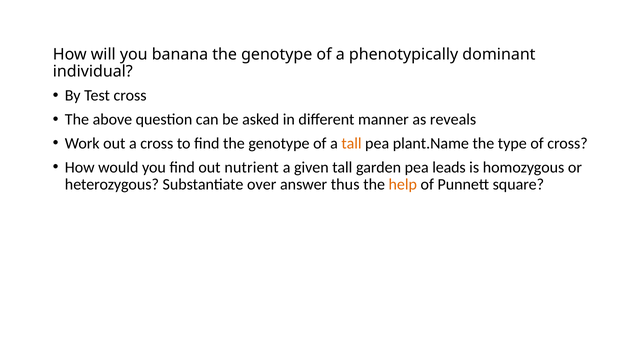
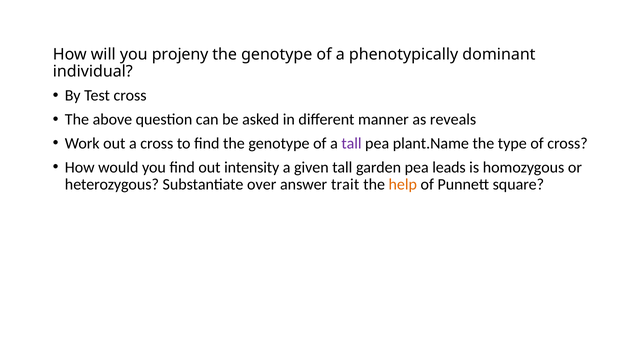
banana: banana -> projeny
tall at (351, 143) colour: orange -> purple
nutrient: nutrient -> intensity
thus: thus -> trait
